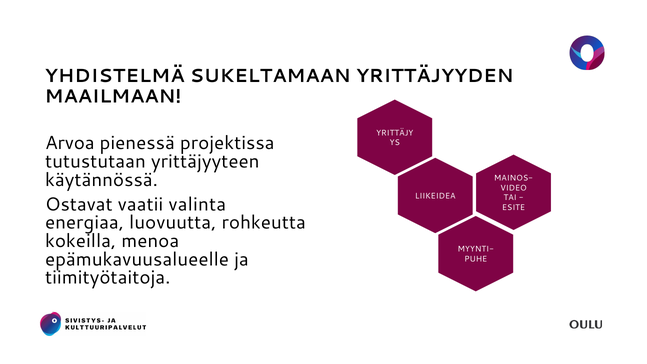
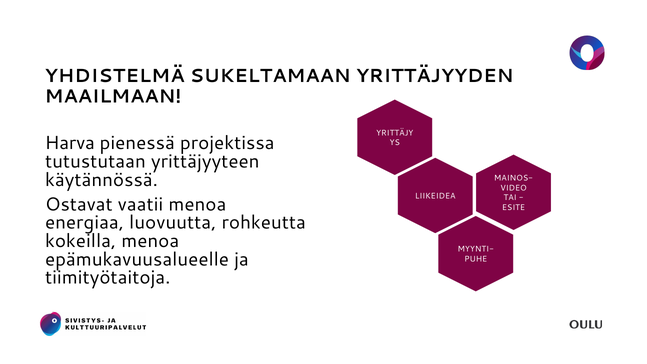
Arvoa: Arvoa -> Harva
vaatii valinta: valinta -> menoa
